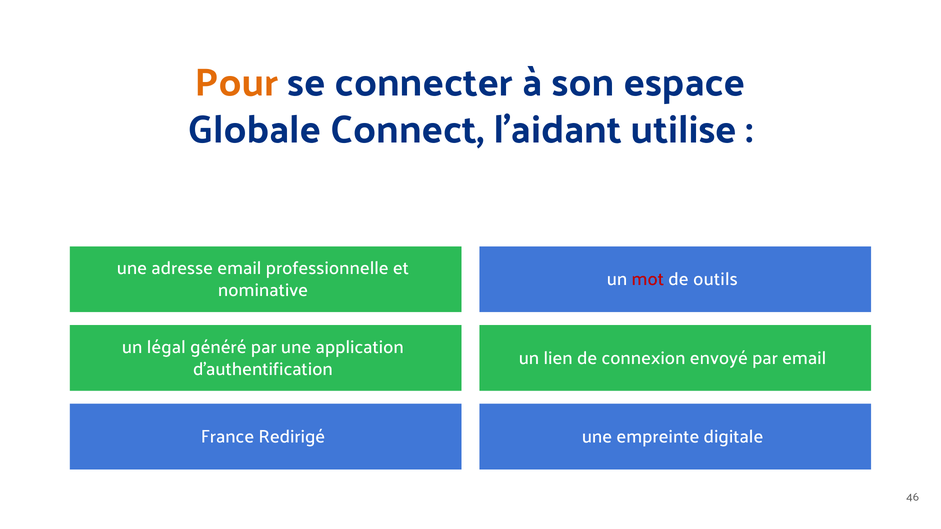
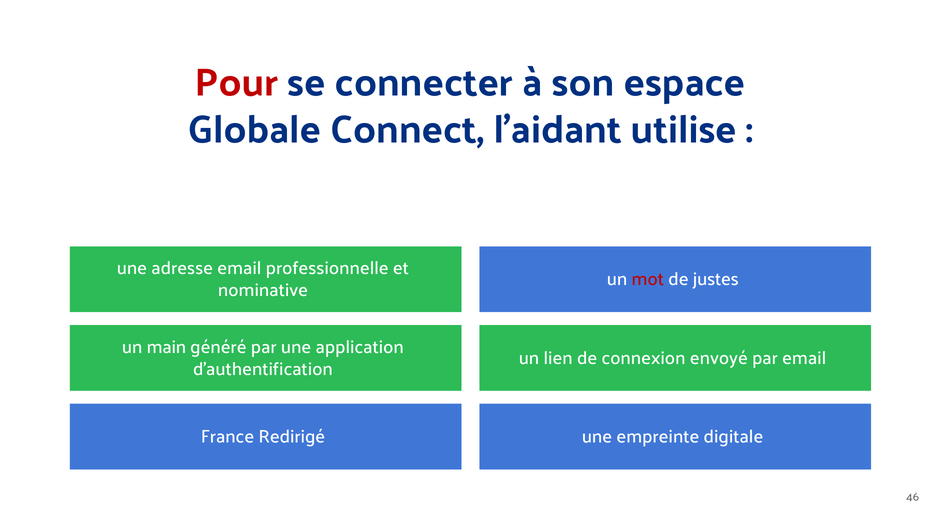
Pour colour: orange -> red
outils: outils -> justes
légal: légal -> main
